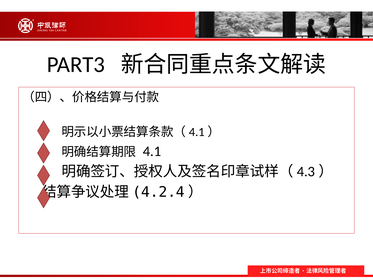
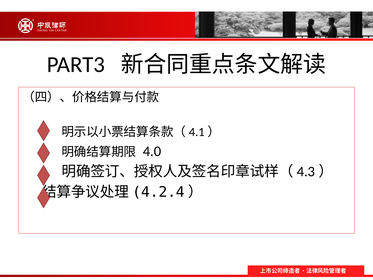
4.1: 4.1 -> 4.0
